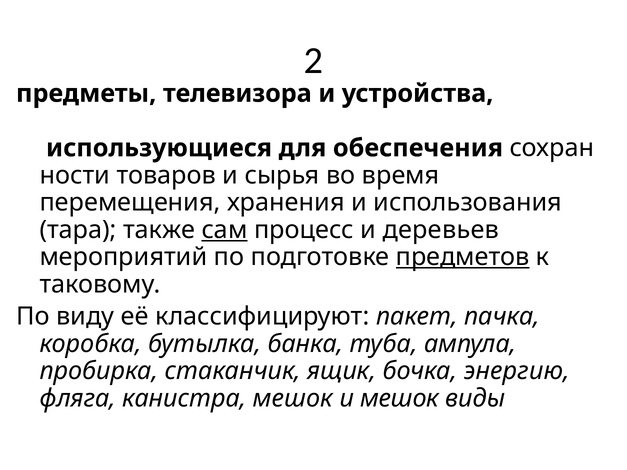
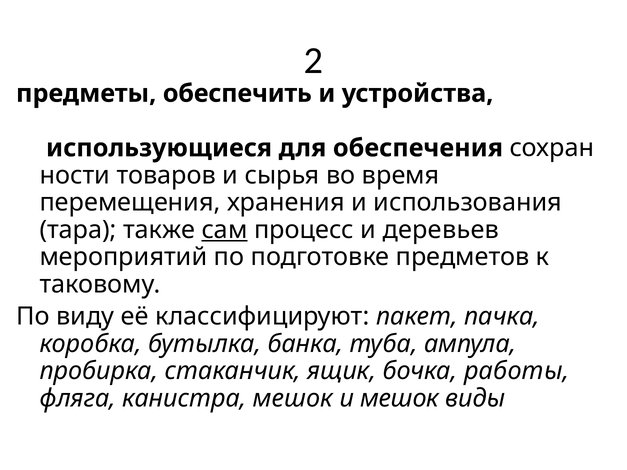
телевизора: телевизора -> обеспечить
предметов underline: present -> none
энергию: энергию -> работы
